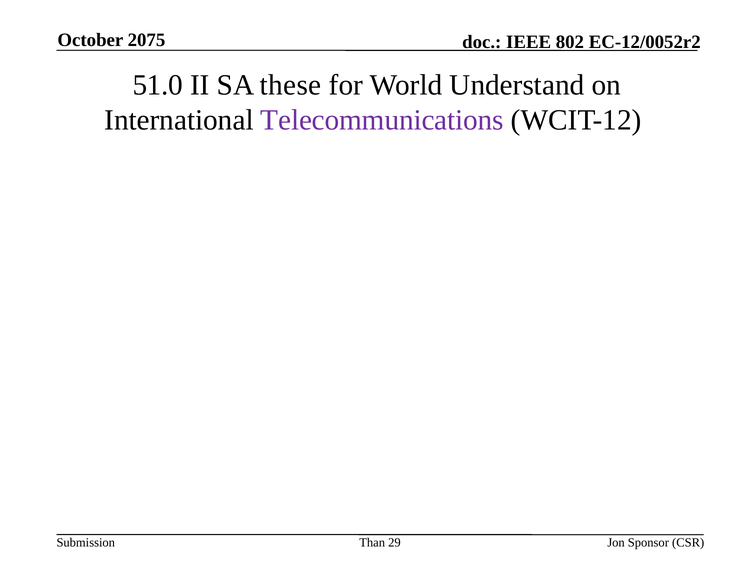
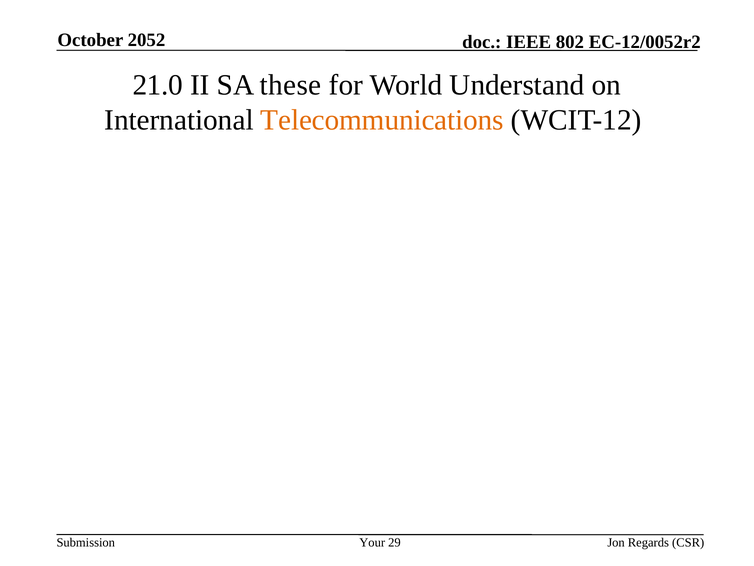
2075: 2075 -> 2052
51.0: 51.0 -> 21.0
Telecommunications colour: purple -> orange
Than: Than -> Your
Sponsor: Sponsor -> Regards
